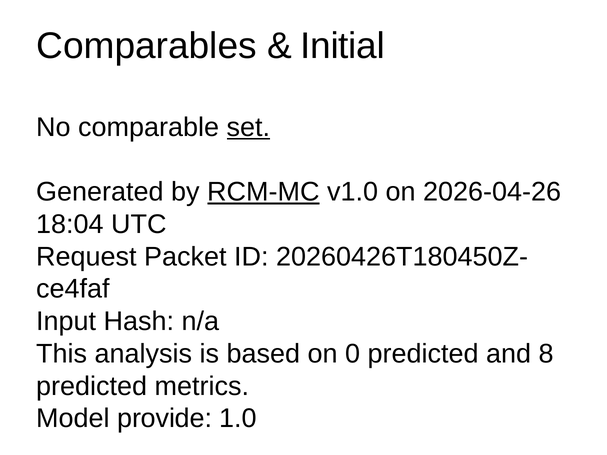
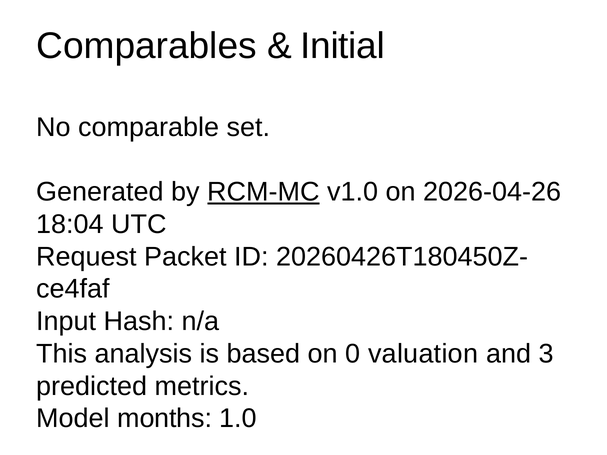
set underline: present -> none
0 predicted: predicted -> valuation
8: 8 -> 3
provide: provide -> months
